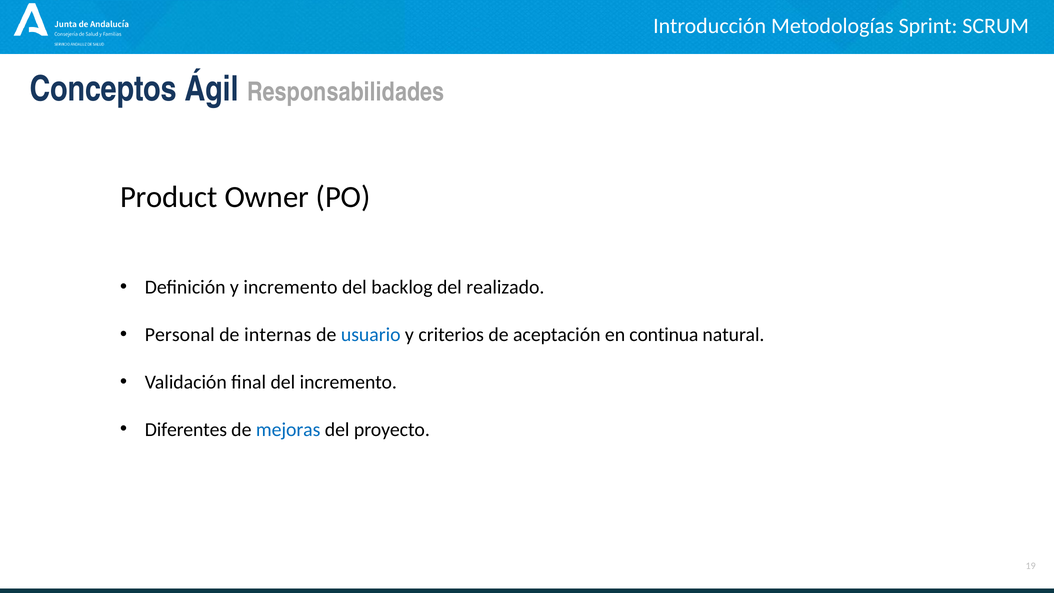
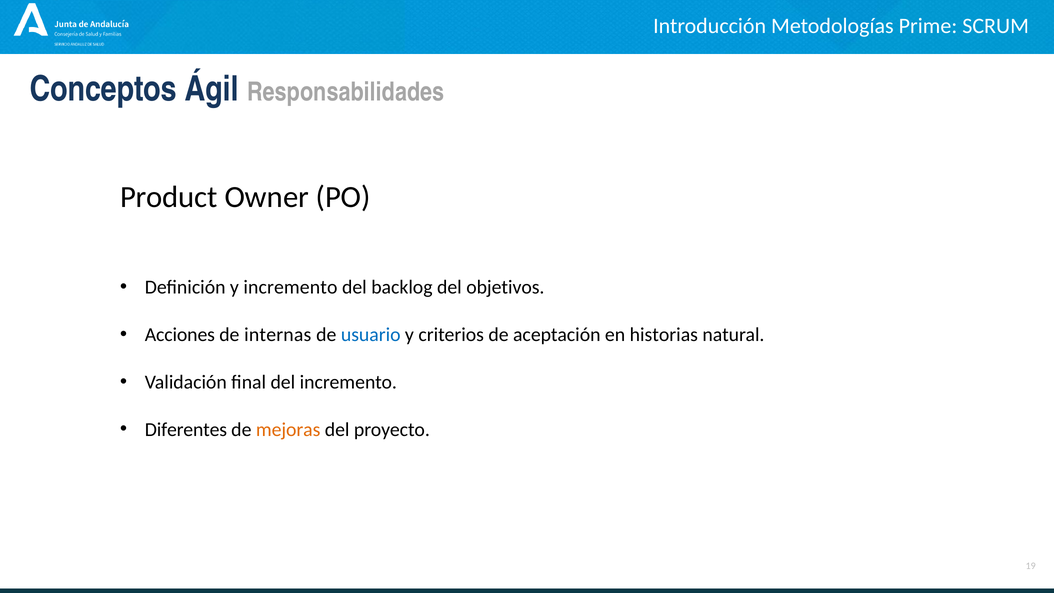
Sprint: Sprint -> Prime
realizado: realizado -> objetivos
Personal: Personal -> Acciones
continua: continua -> historias
mejoras colour: blue -> orange
